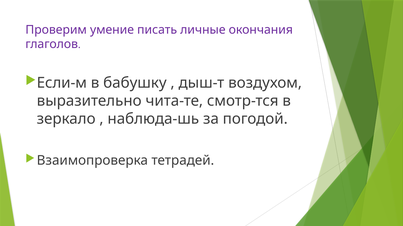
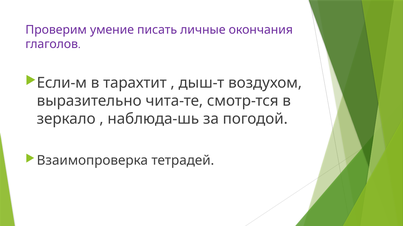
бабушку: бабушку -> тарахтит
